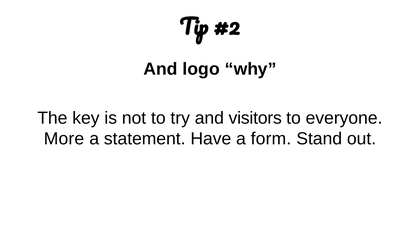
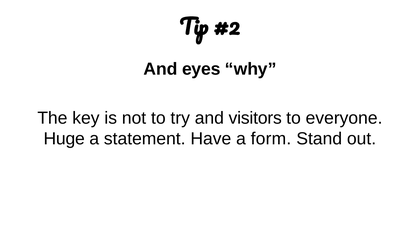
logo: logo -> eyes
More: More -> Huge
